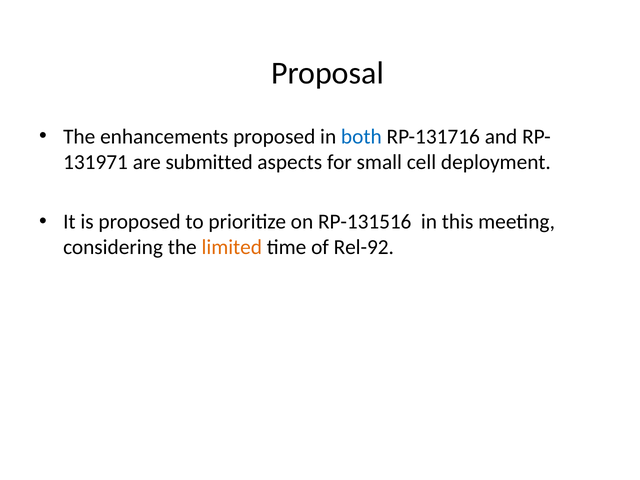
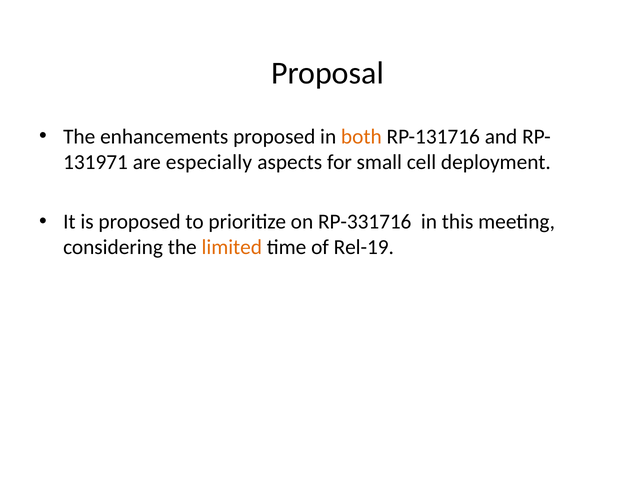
both colour: blue -> orange
submitted: submitted -> especially
RP-131516: RP-131516 -> RP-331716
Rel-92: Rel-92 -> Rel-19
